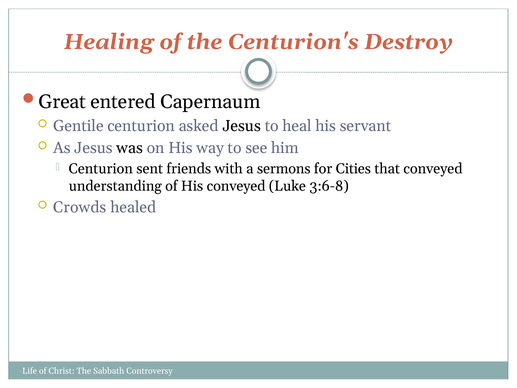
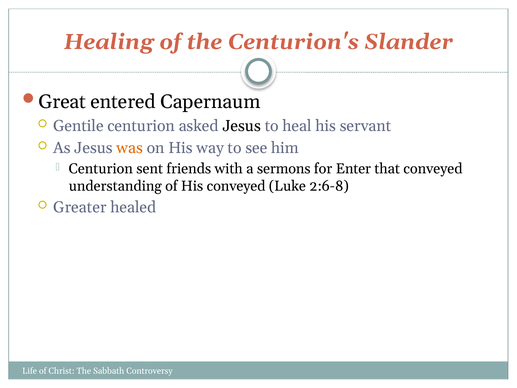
Destroy: Destroy -> Slander
was colour: black -> orange
Cities: Cities -> Enter
3:6-8: 3:6-8 -> 2:6-8
Crowds: Crowds -> Greater
